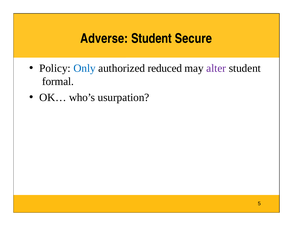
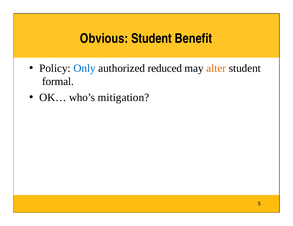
Adverse: Adverse -> Obvious
Secure: Secure -> Benefit
alter colour: purple -> orange
usurpation: usurpation -> mitigation
